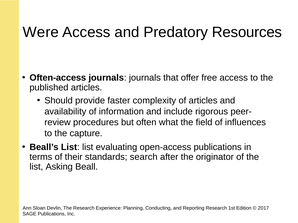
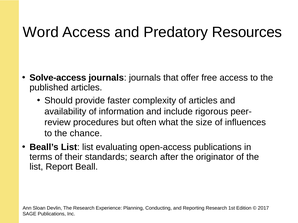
Were: Were -> Word
Often-access: Often-access -> Solve-access
field: field -> size
capture: capture -> chance
Asking: Asking -> Report
